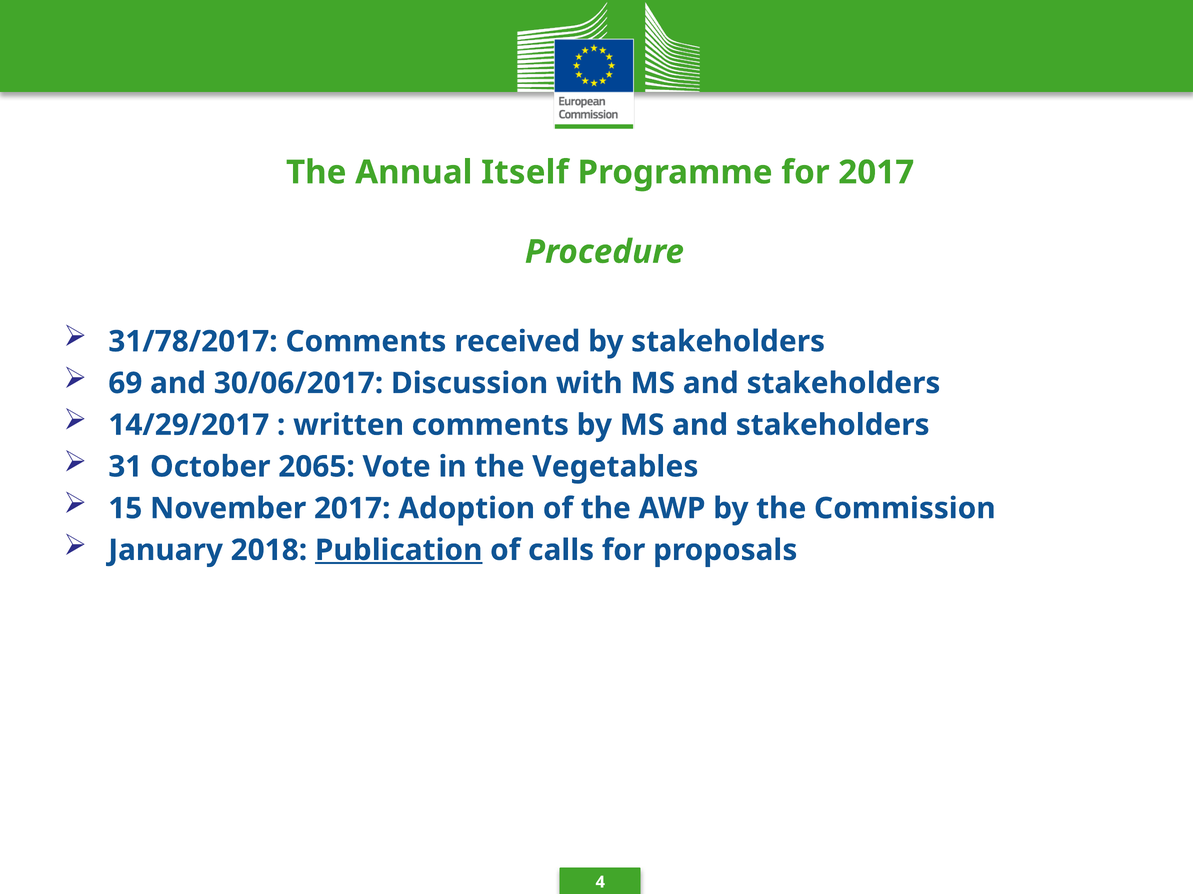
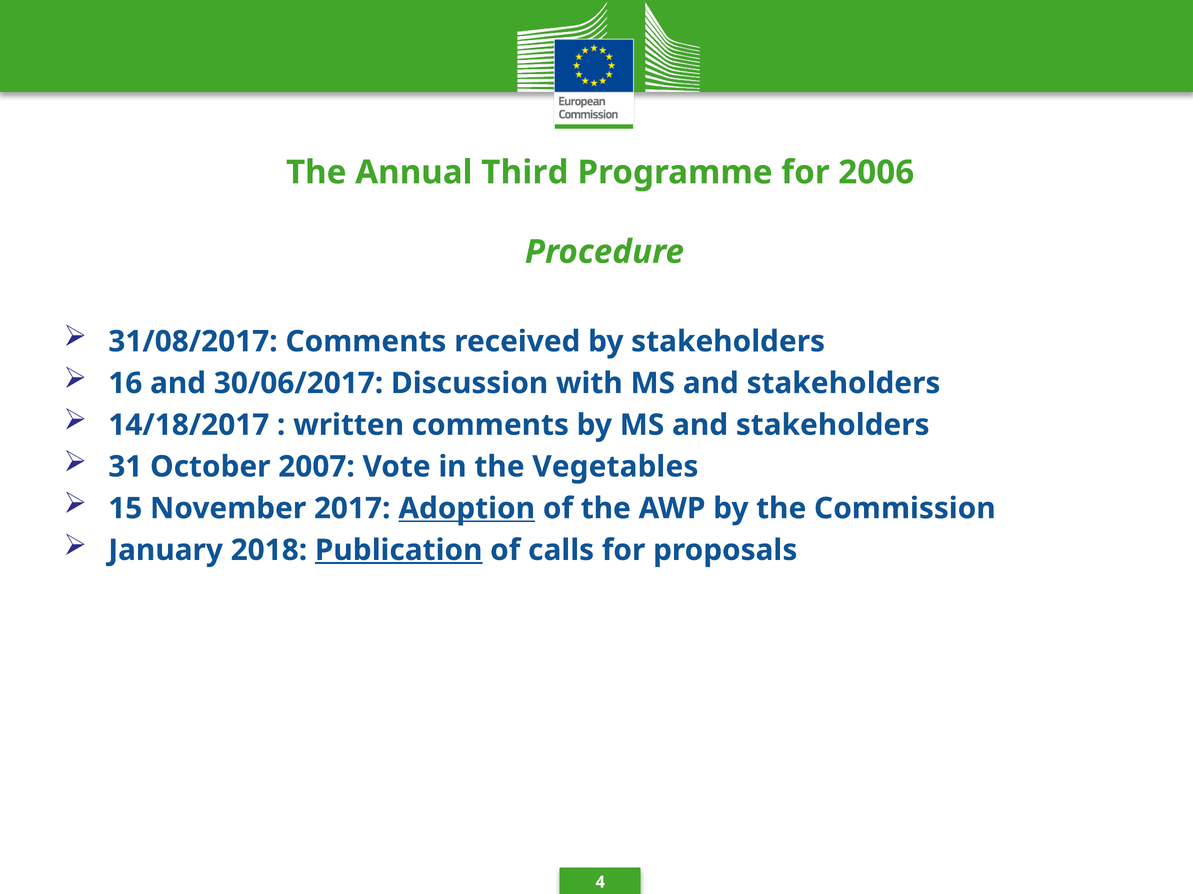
Itself: Itself -> Third
for 2017: 2017 -> 2006
31/78/2017: 31/78/2017 -> 31/08/2017
69: 69 -> 16
14/29/2017: 14/29/2017 -> 14/18/2017
2065: 2065 -> 2007
Adoption underline: none -> present
